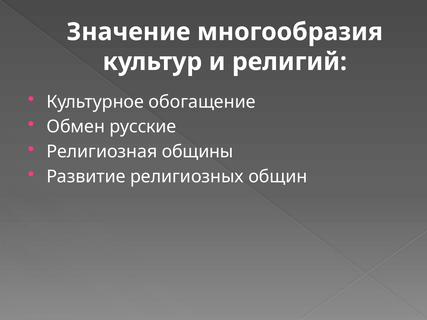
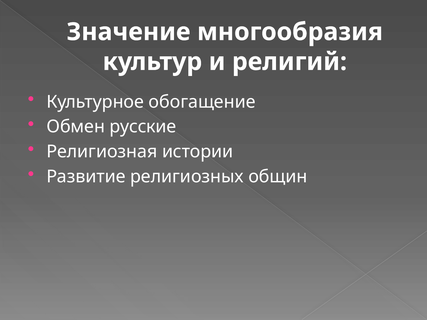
общины: общины -> истории
